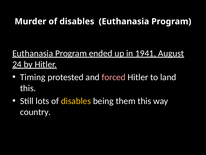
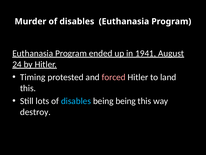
disables at (76, 101) colour: yellow -> light blue
being them: them -> being
country: country -> destroy
